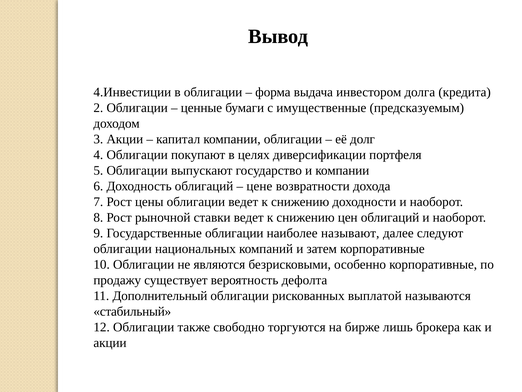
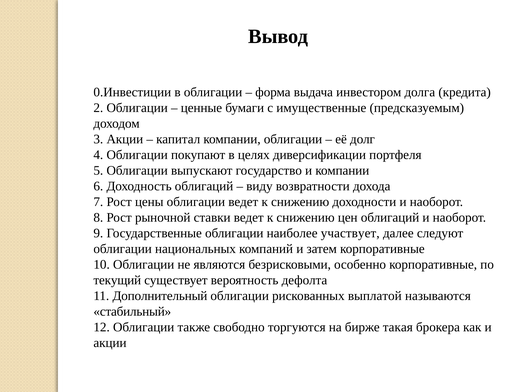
4.Инвестиции: 4.Инвестиции -> 0.Инвестиции
цене: цене -> виду
называют: называют -> участвует
продажу: продажу -> текущий
лишь: лишь -> такая
